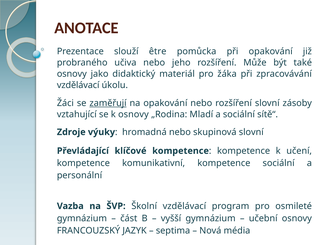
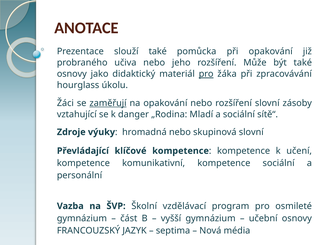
slouží être: être -> také
pro at (206, 74) underline: none -> present
vzdělávací at (78, 85): vzdělávací -> hourglass
k osnovy: osnovy -> danger
